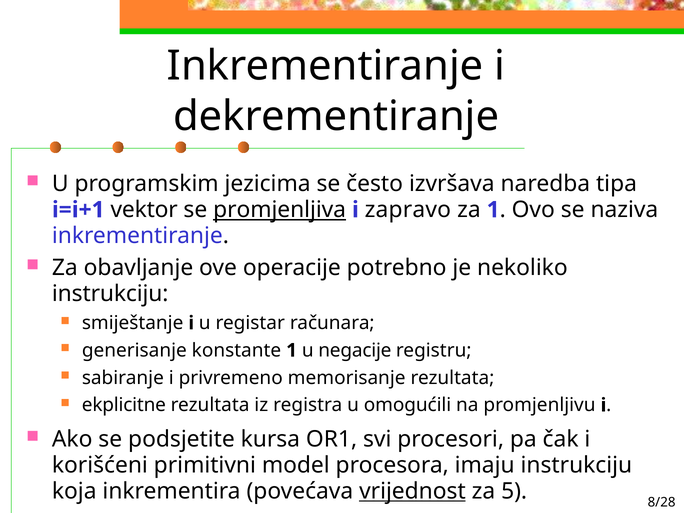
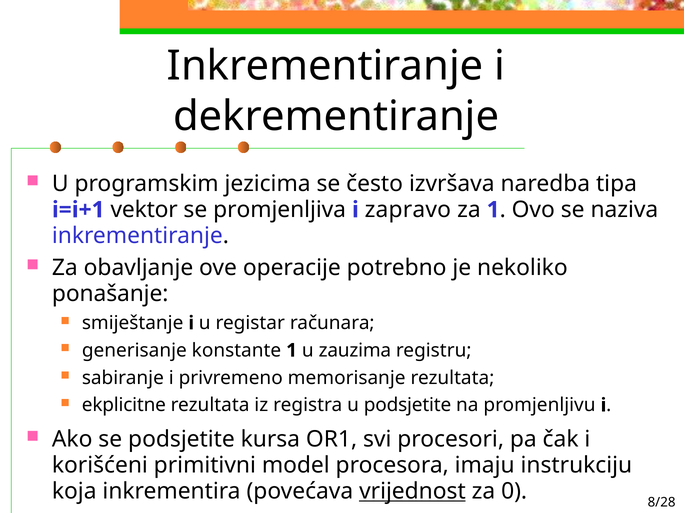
promjenljiva underline: present -> none
instrukciju at (110, 293): instrukciju -> ponašanje
negacije: negacije -> zauzima
u omogućili: omogućili -> podsjetite
5: 5 -> 0
